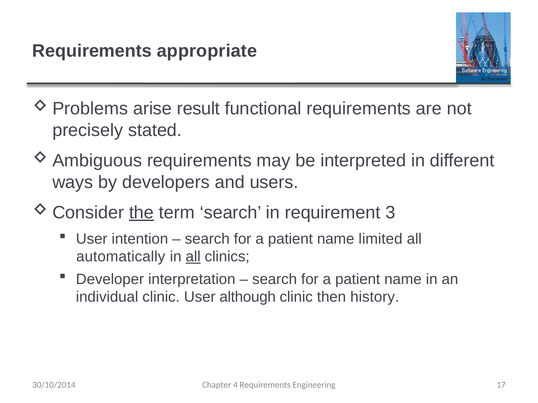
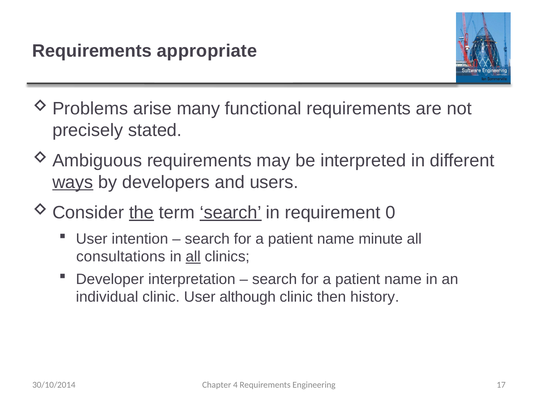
result: result -> many
ways underline: none -> present
search at (231, 213) underline: none -> present
3: 3 -> 0
limited: limited -> minute
automatically: automatically -> consultations
